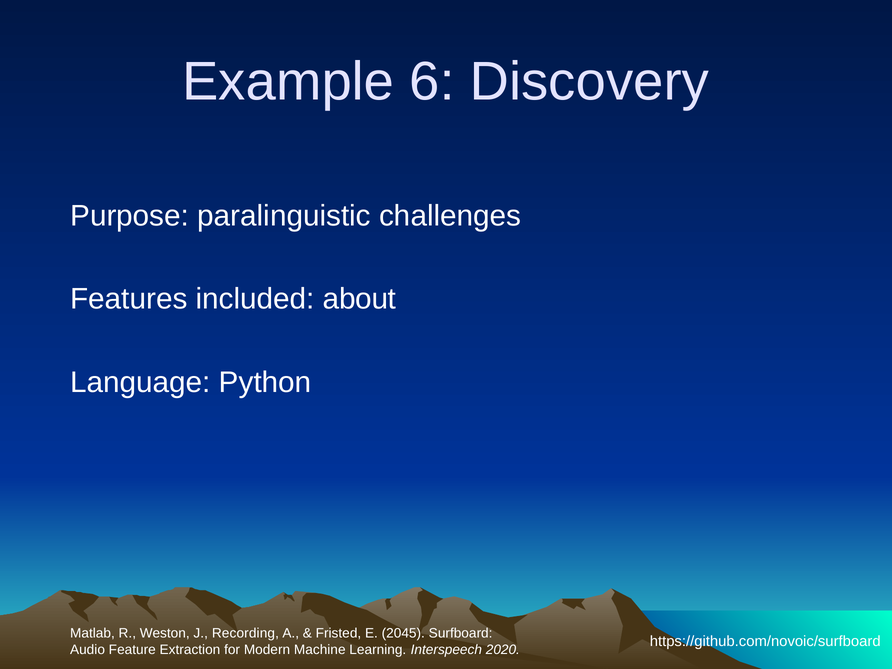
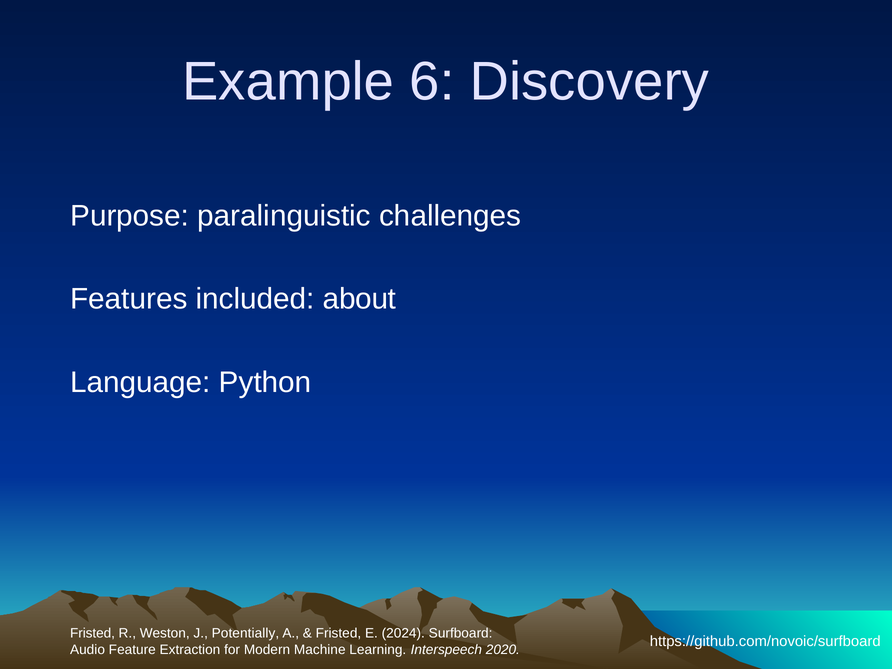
Matlab at (92, 633): Matlab -> Fristed
Recording: Recording -> Potentially
2045: 2045 -> 2024
